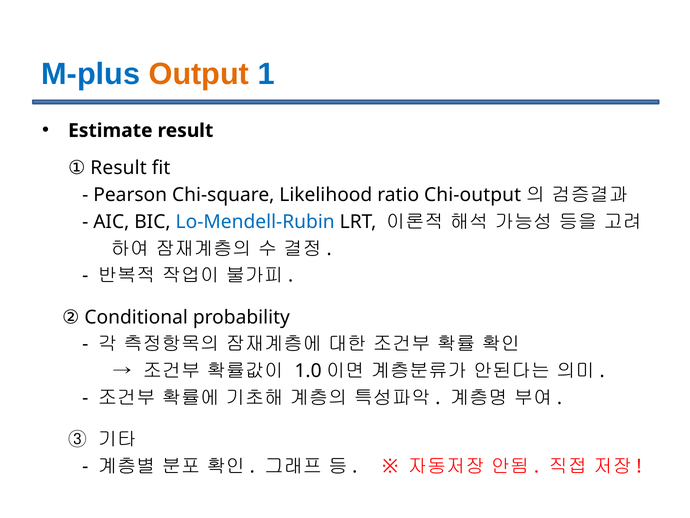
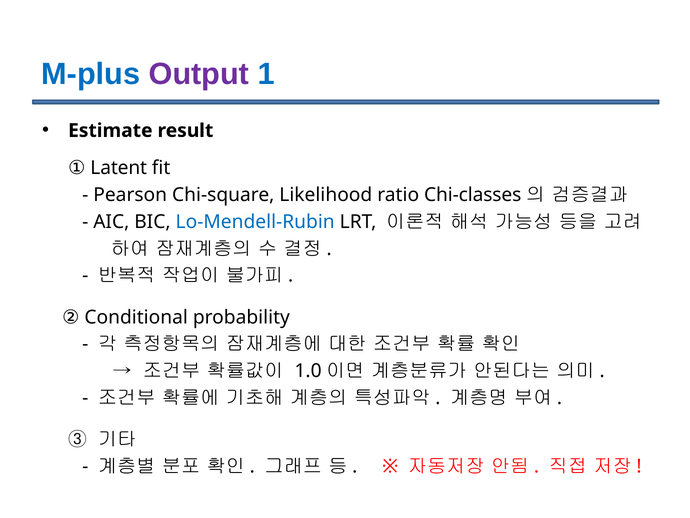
Output colour: orange -> purple
① Result: Result -> Latent
Chi-output: Chi-output -> Chi-classes
